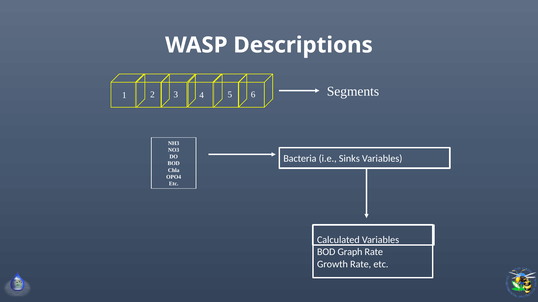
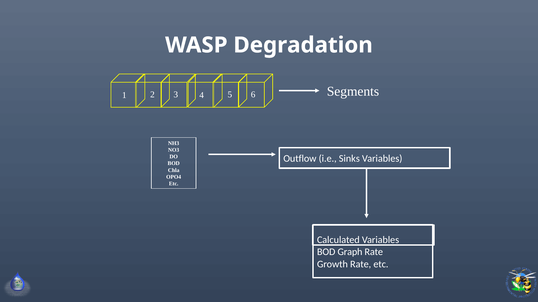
Descriptions: Descriptions -> Degradation
Bacteria: Bacteria -> Outflow
